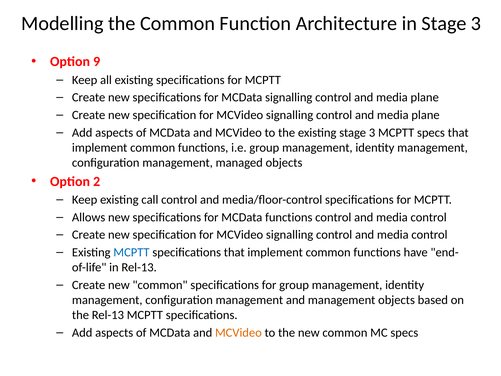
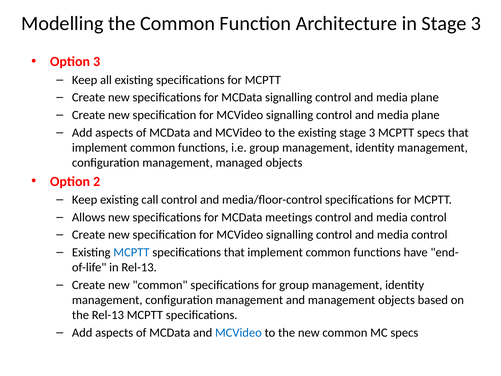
Option 9: 9 -> 3
MCData functions: functions -> meetings
MCVideo at (238, 332) colour: orange -> blue
